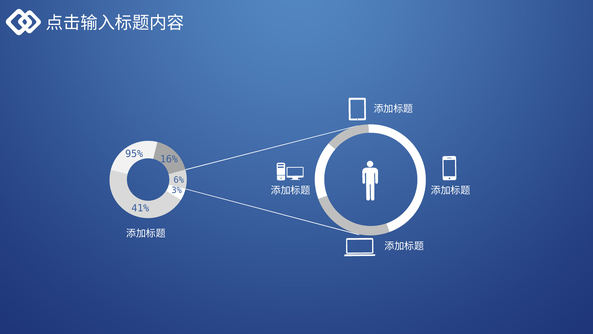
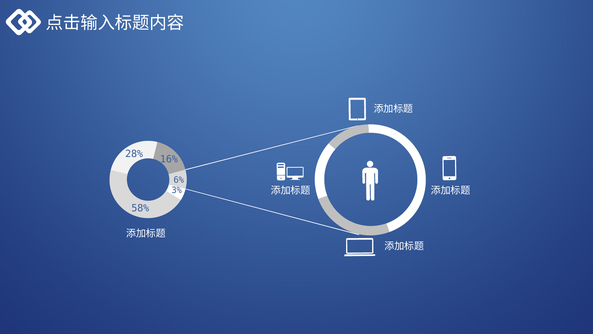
95%: 95% -> 28%
41%: 41% -> 58%
